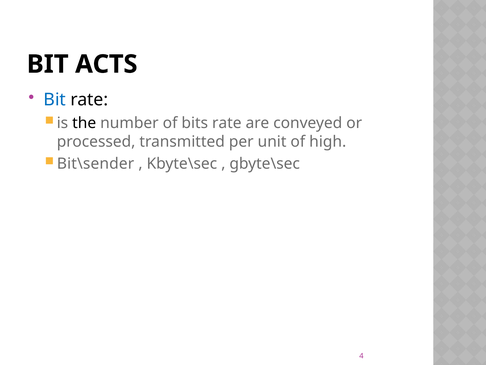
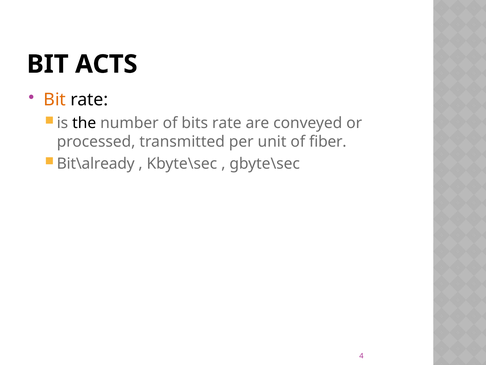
Bit at (55, 100) colour: blue -> orange
high: high -> fiber
Bit\sender: Bit\sender -> Bit\already
